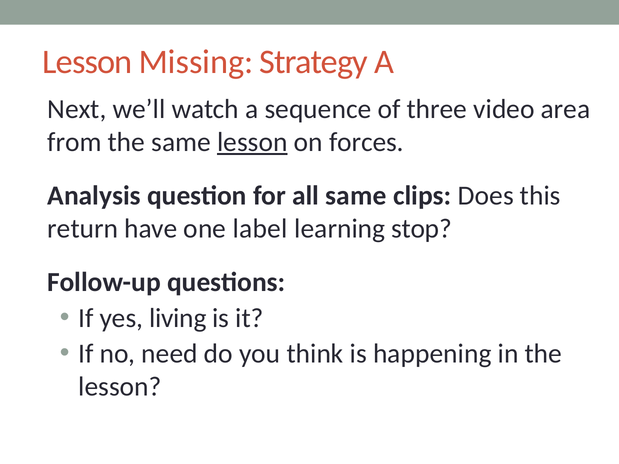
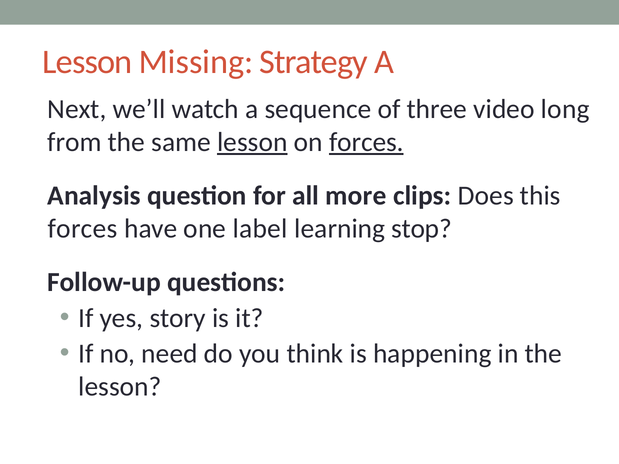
area: area -> long
forces at (366, 142) underline: none -> present
all same: same -> more
return at (83, 229): return -> forces
living: living -> story
